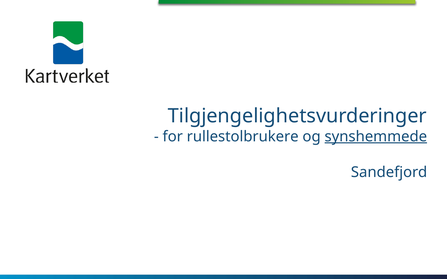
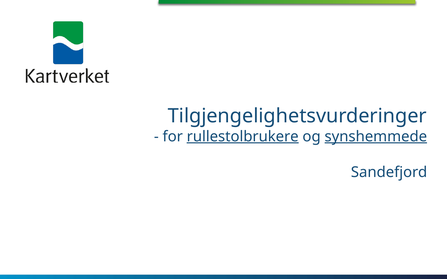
rullestolbrukere underline: none -> present
